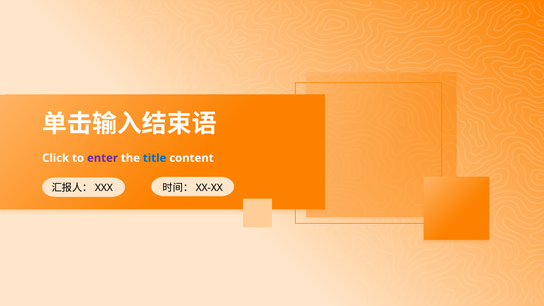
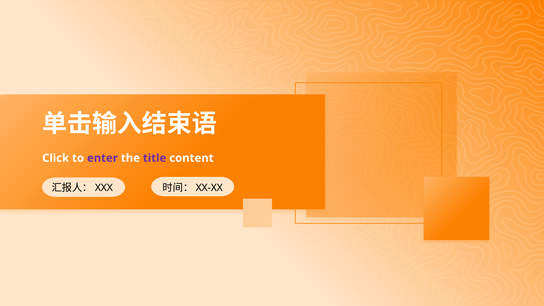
title colour: blue -> purple
